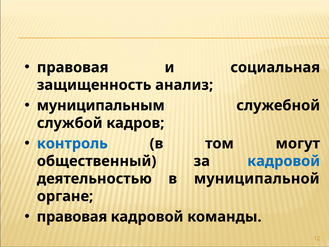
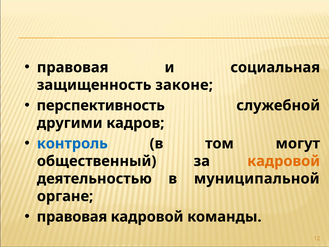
анализ: анализ -> законе
муниципальным: муниципальным -> перспективность
службой: службой -> другими
кадровой at (284, 161) colour: blue -> orange
